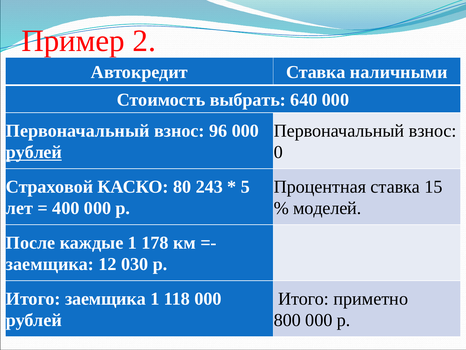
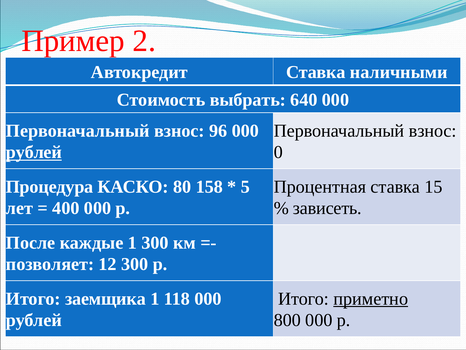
Страховой: Страховой -> Процедура
243: 243 -> 158
моделей: моделей -> зависеть
1 178: 178 -> 300
заемщика at (50, 264): заемщика -> позволяет
12 030: 030 -> 300
приметно underline: none -> present
